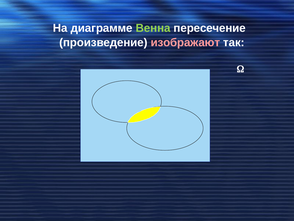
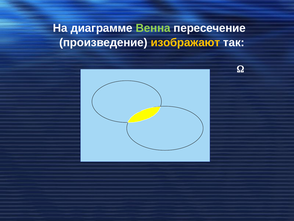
изображают colour: pink -> yellow
